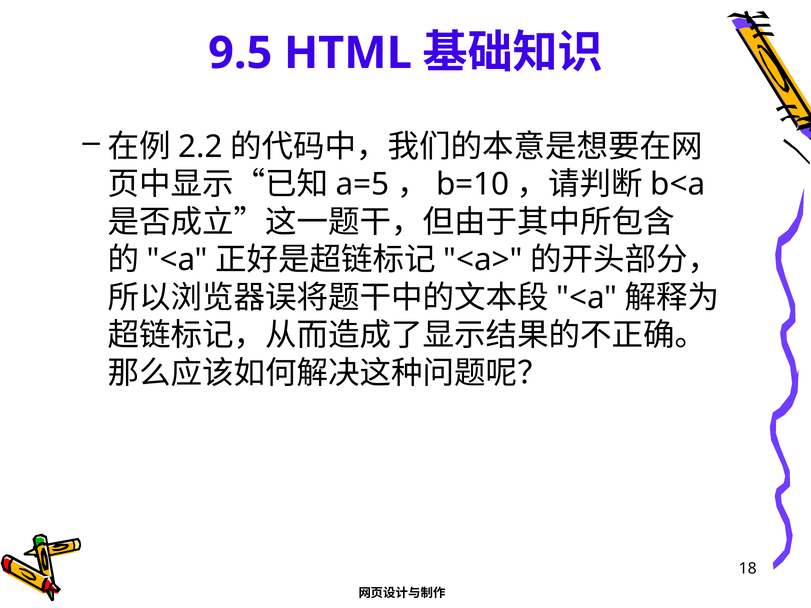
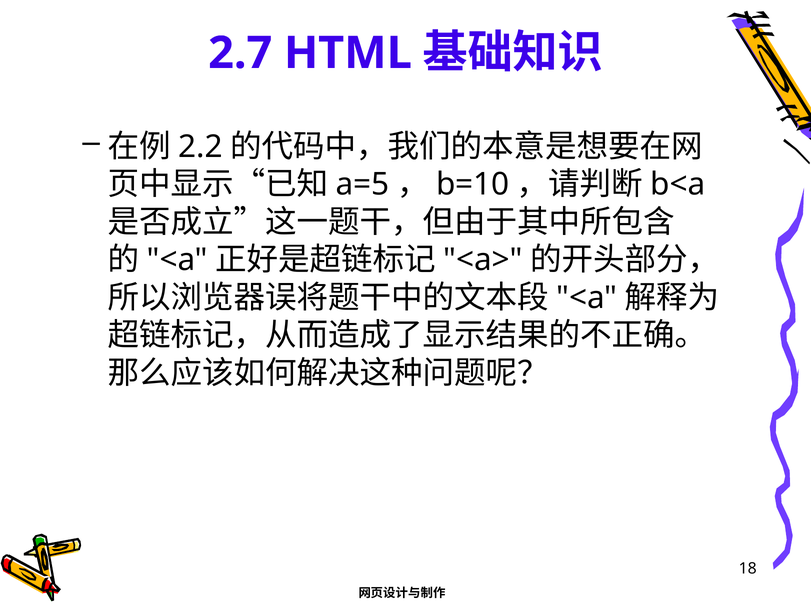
9.5: 9.5 -> 2.7
